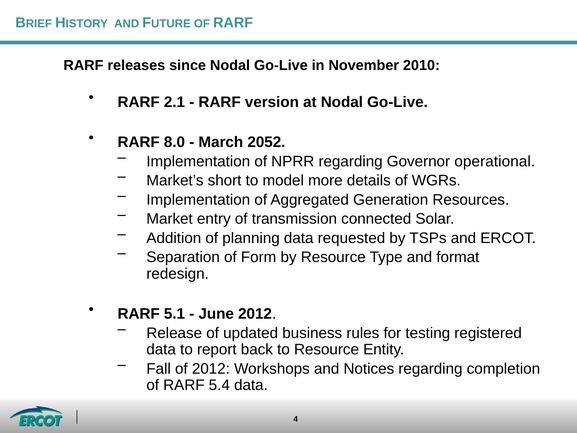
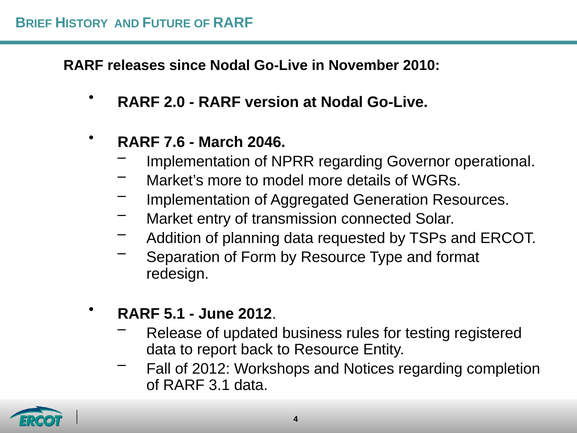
2.1: 2.1 -> 2.0
8.0: 8.0 -> 7.6
2052: 2052 -> 2046
Market’s short: short -> more
5.4: 5.4 -> 3.1
